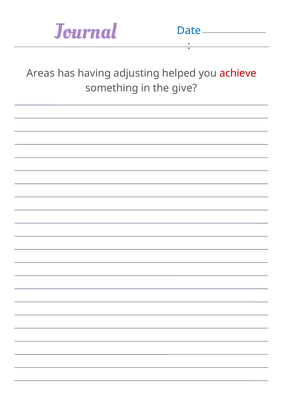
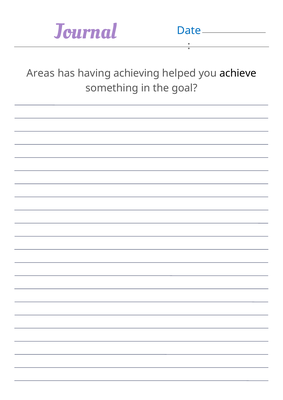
adjusting: adjusting -> achieving
achieve colour: red -> black
give: give -> goal
